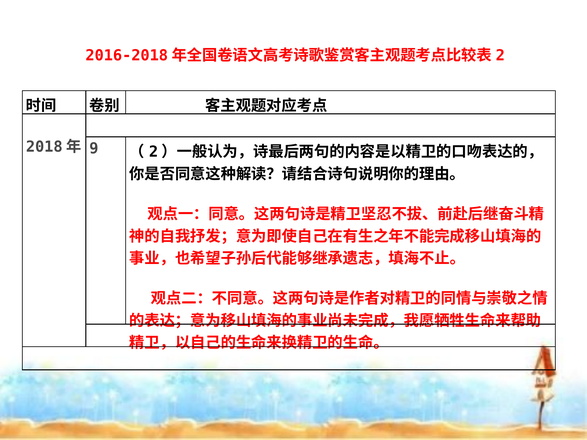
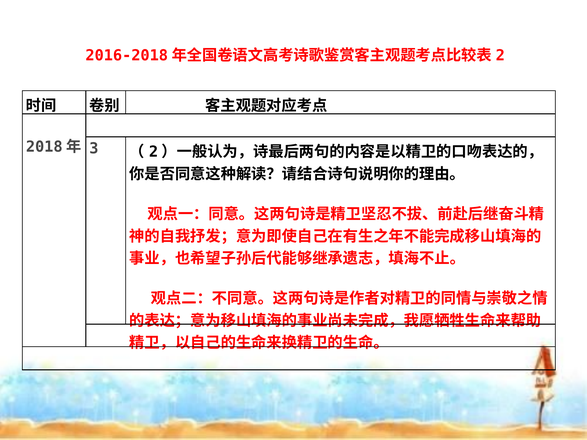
9: 9 -> 3
